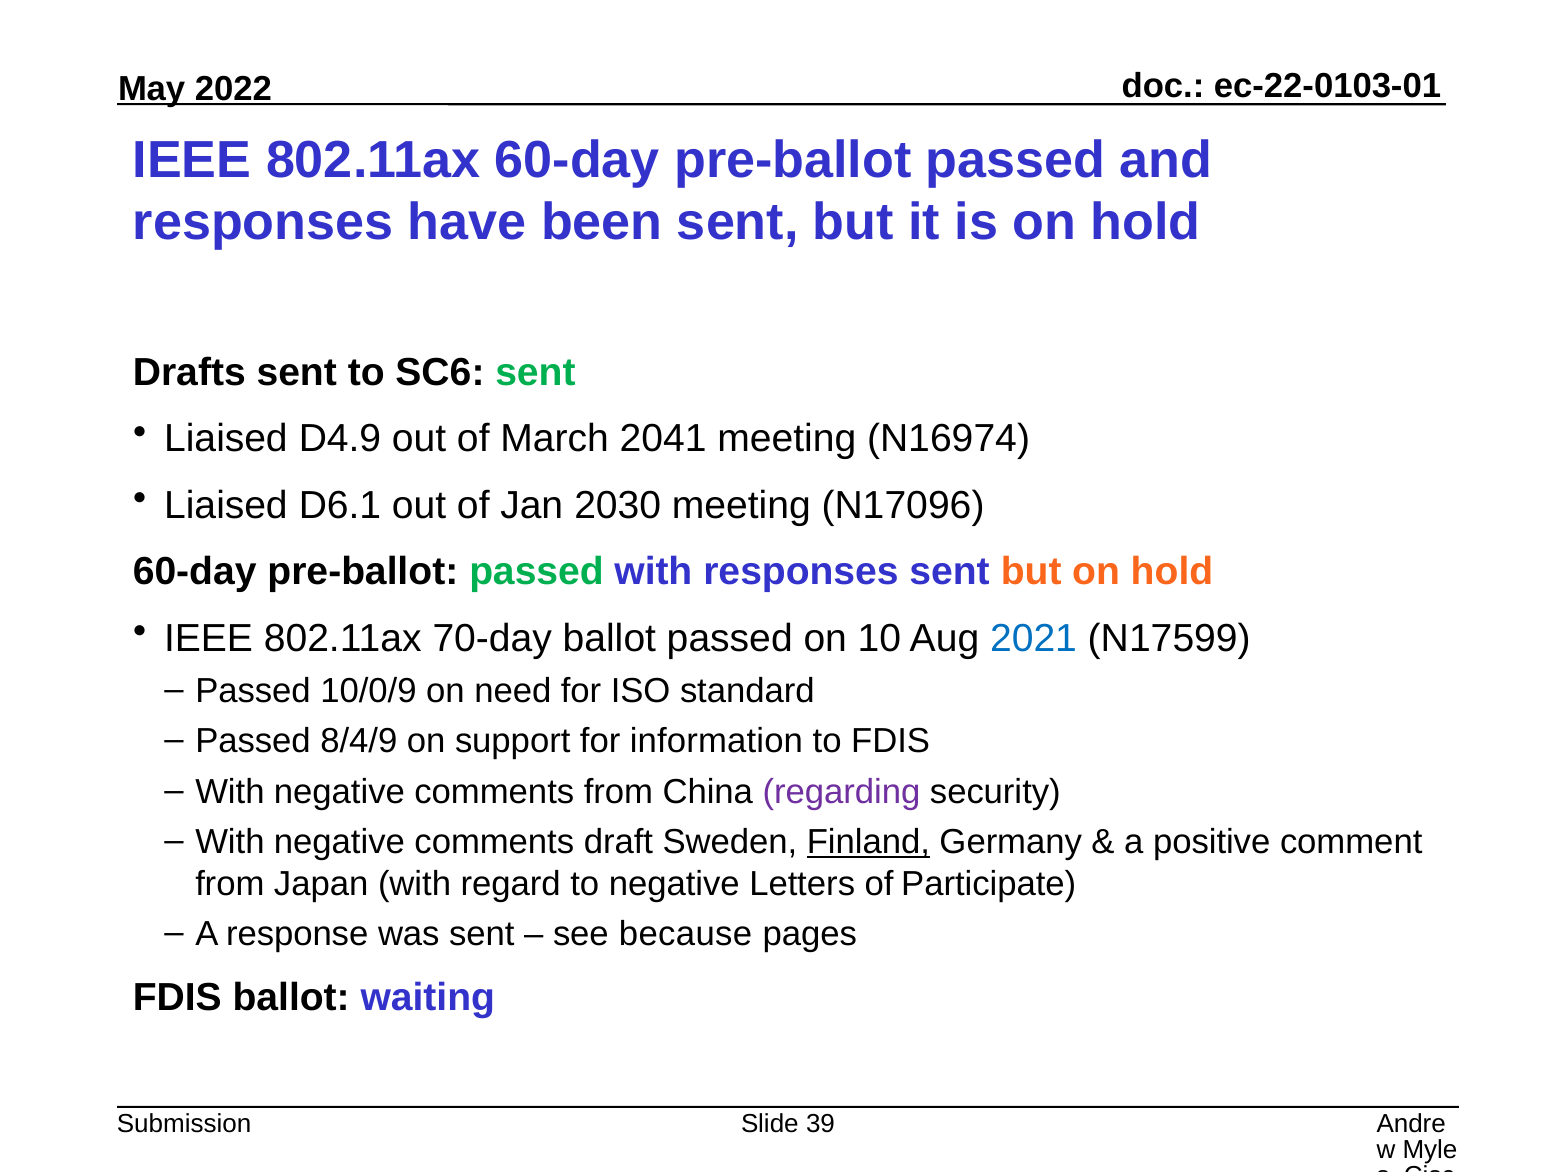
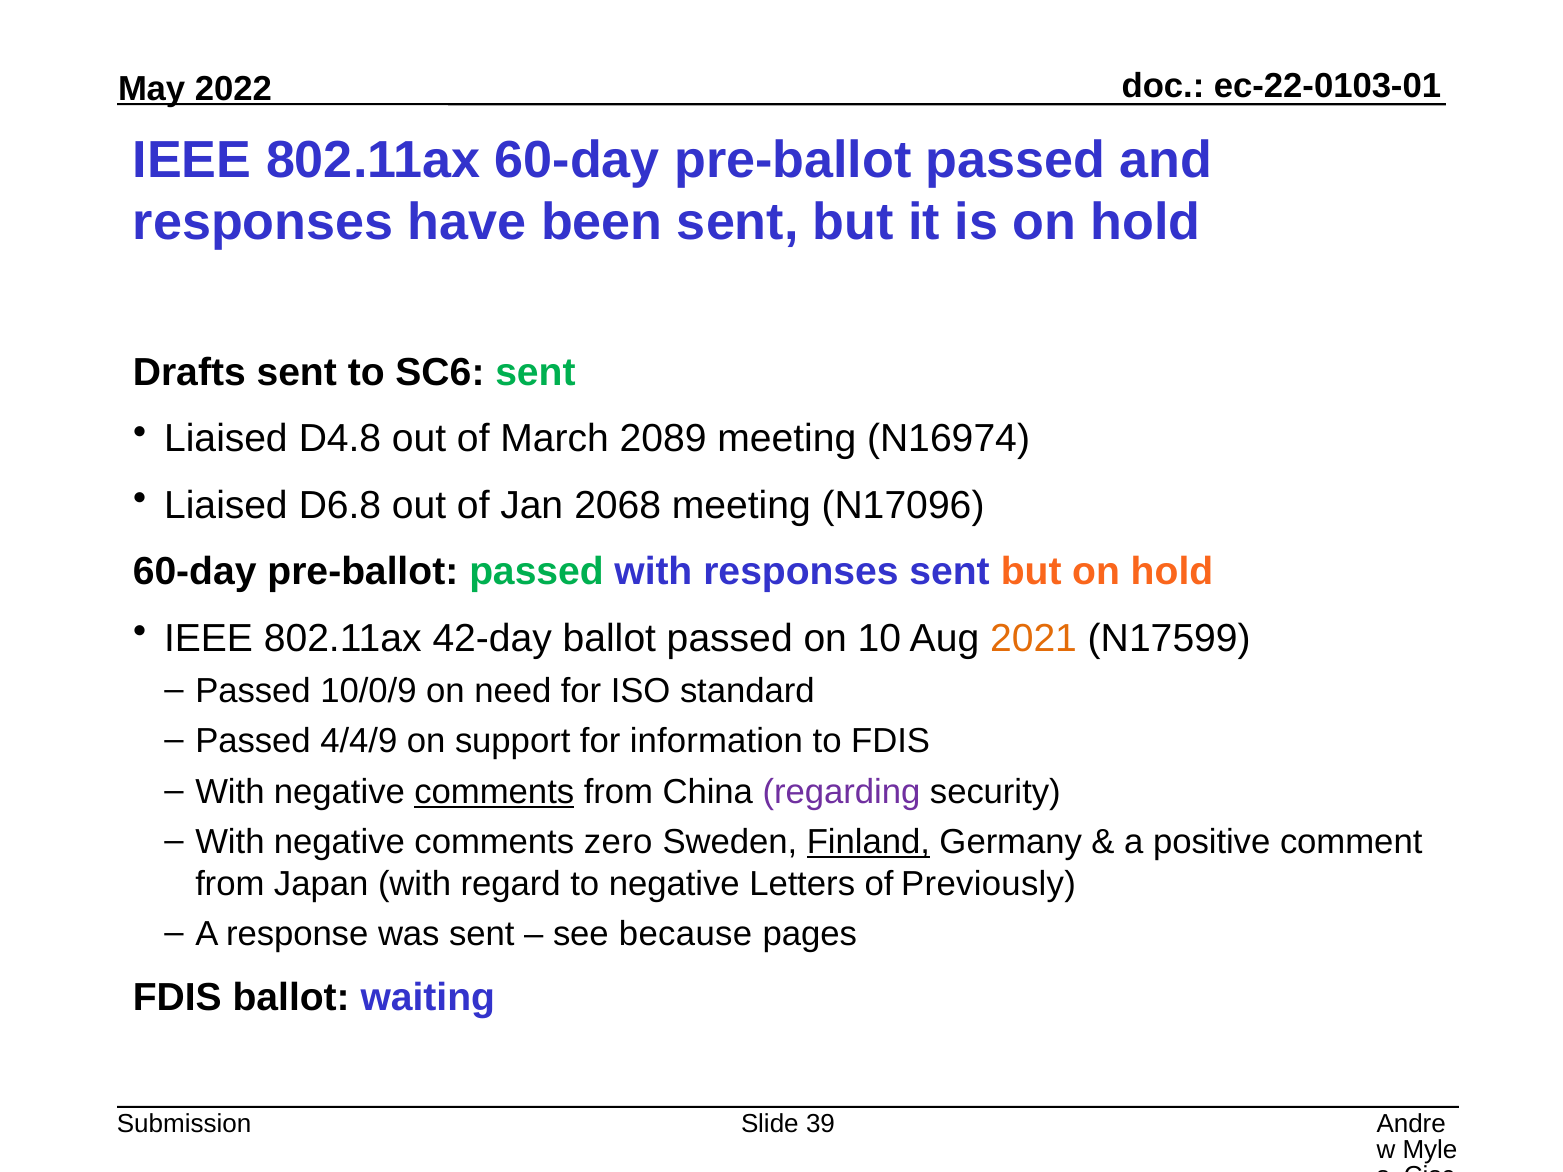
D4.9: D4.9 -> D4.8
2041: 2041 -> 2089
D6.1: D6.1 -> D6.8
2030: 2030 -> 2068
70-day: 70-day -> 42-day
2021 colour: blue -> orange
8/4/9: 8/4/9 -> 4/4/9
comments at (494, 792) underline: none -> present
draft: draft -> zero
Participate: Participate -> Previously
